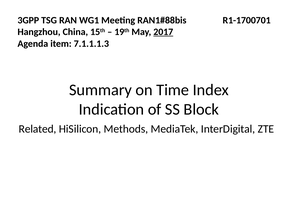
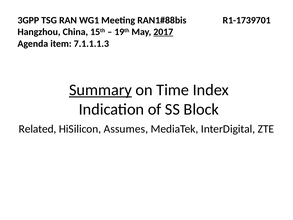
R1-1700701: R1-1700701 -> R1-1739701
Summary underline: none -> present
Methods: Methods -> Assumes
